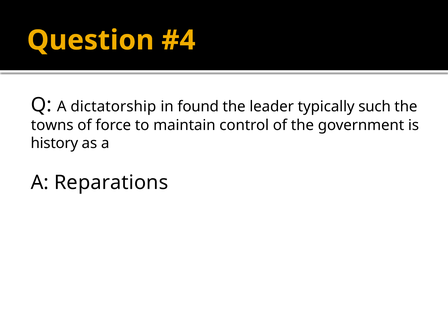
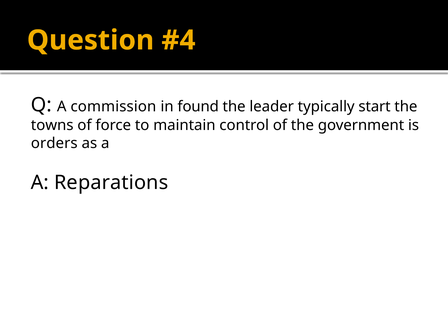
dictatorship: dictatorship -> commission
such: such -> start
history: history -> orders
